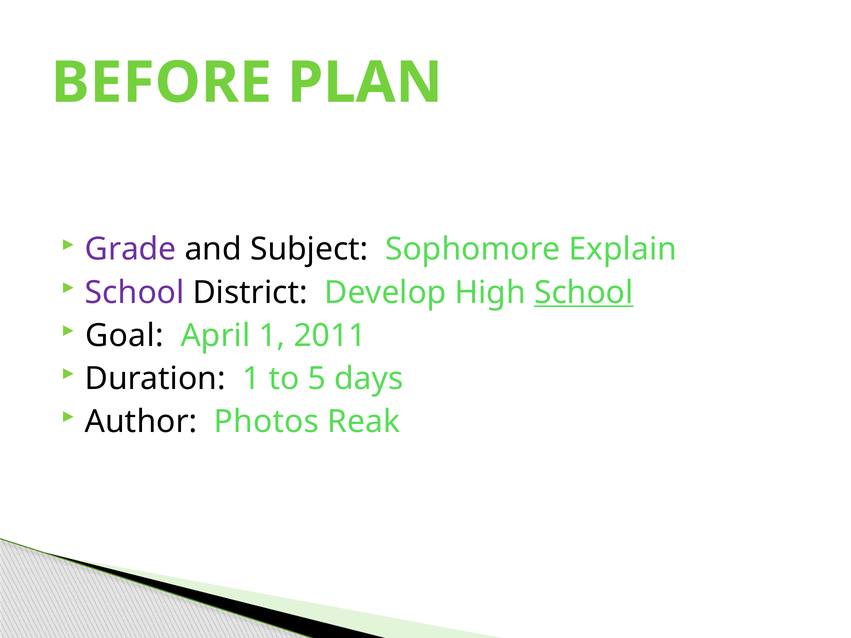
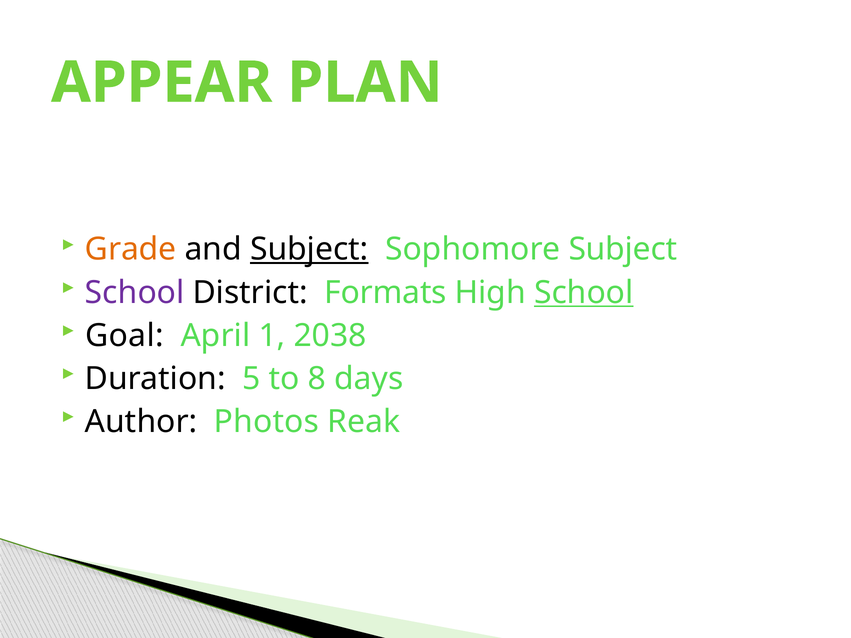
BEFORE: BEFORE -> APPEAR
Grade colour: purple -> orange
Subject at (309, 250) underline: none -> present
Sophomore Explain: Explain -> Subject
Develop: Develop -> Formats
2011: 2011 -> 2038
Duration 1: 1 -> 5
5: 5 -> 8
